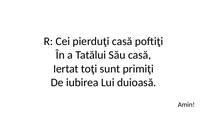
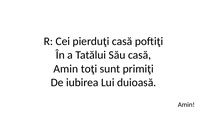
Iertat at (66, 69): Iertat -> Amin
